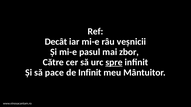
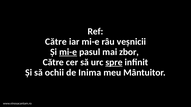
Decât at (56, 42): Decât -> Către
mi-e at (68, 52) underline: none -> present
pace: pace -> ochii
de Infinit: Infinit -> Inima
